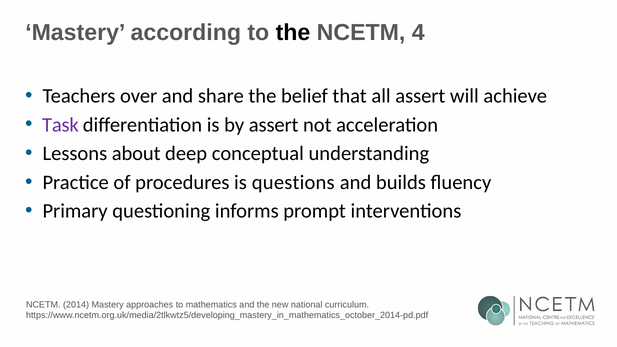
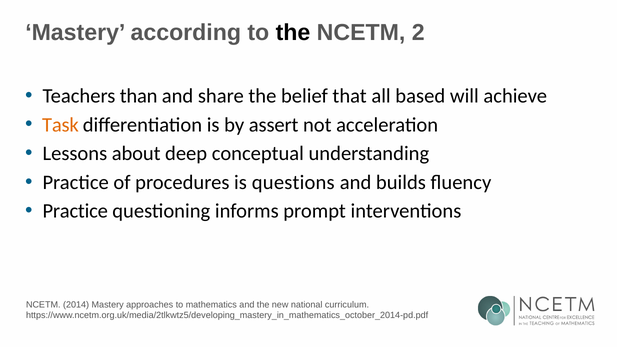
4: 4 -> 2
over: over -> than
all assert: assert -> based
Task colour: purple -> orange
Primary at (75, 211): Primary -> Practice
